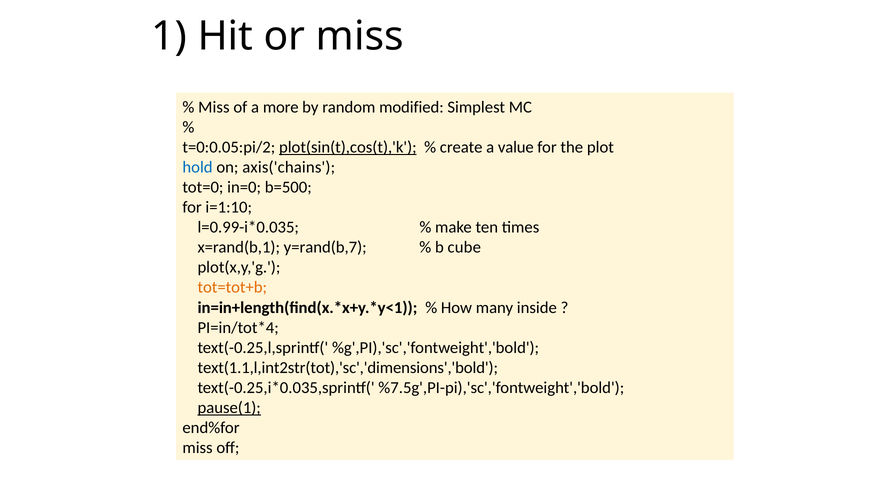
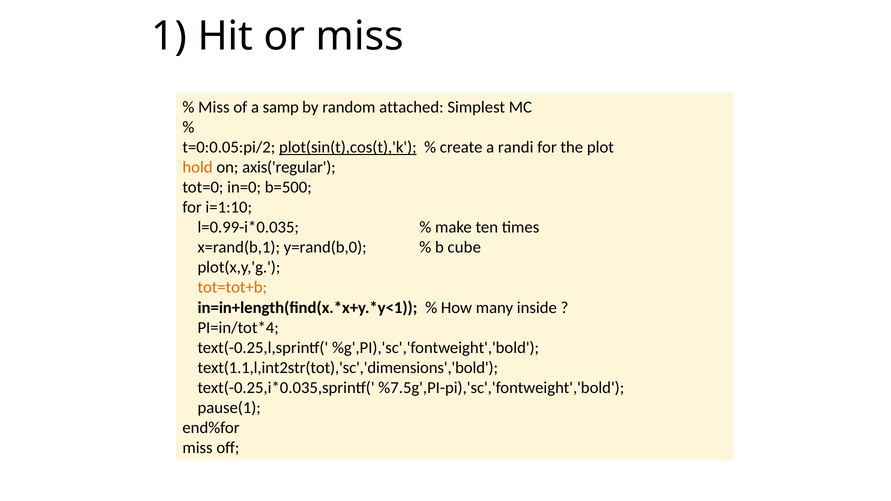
more: more -> samp
modified: modified -> attached
value: value -> randi
hold colour: blue -> orange
axis('chains: axis('chains -> axis('regular
y=rand(b,7: y=rand(b,7 -> y=rand(b,0
pause(1 underline: present -> none
